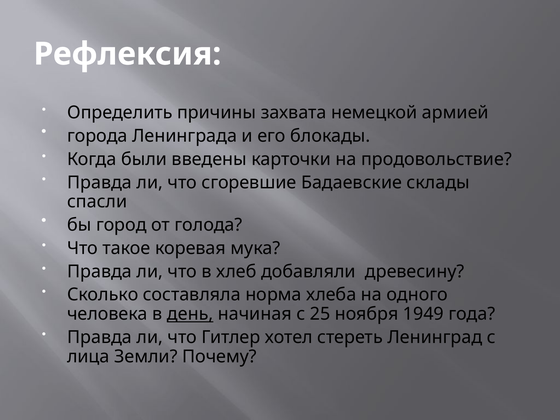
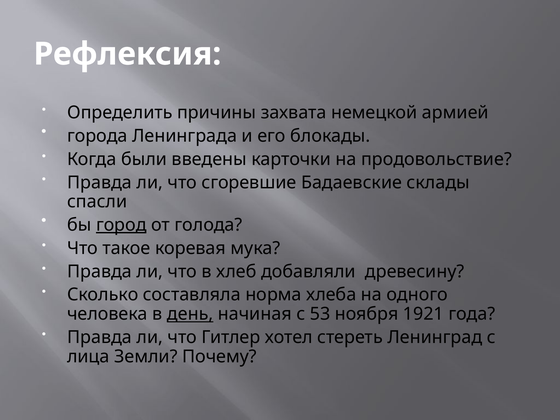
город underline: none -> present
25: 25 -> 53
1949: 1949 -> 1921
